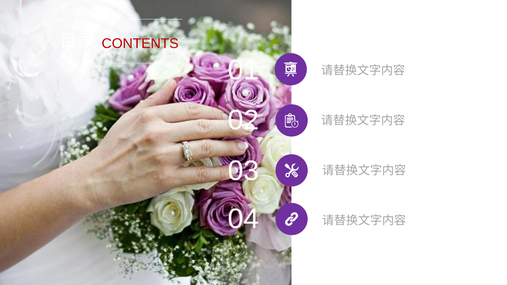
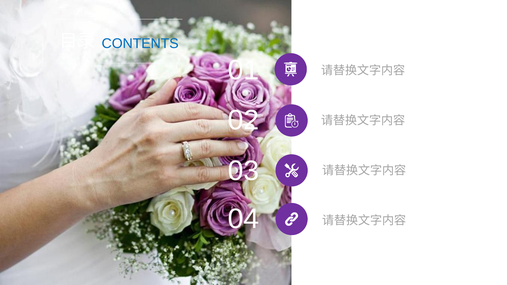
CONTENTS colour: red -> blue
